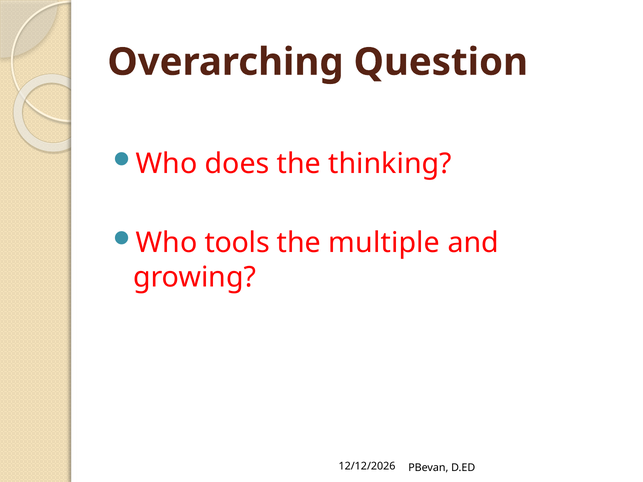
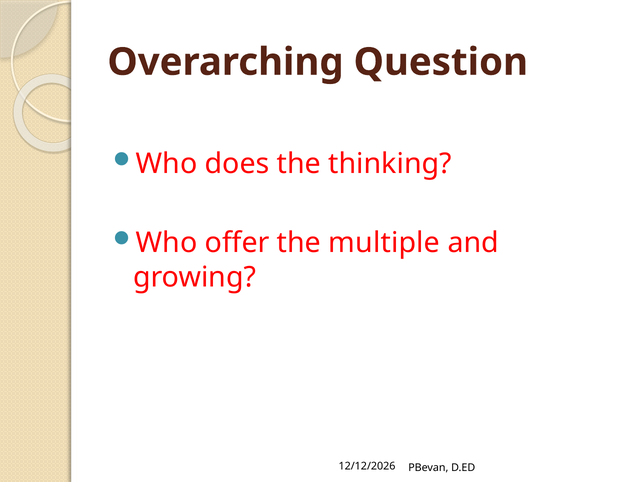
tools: tools -> offer
